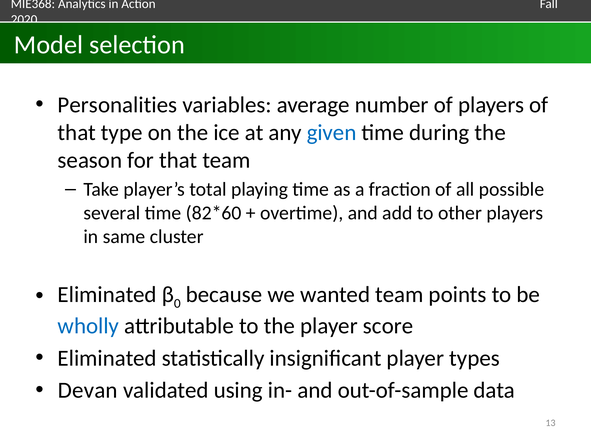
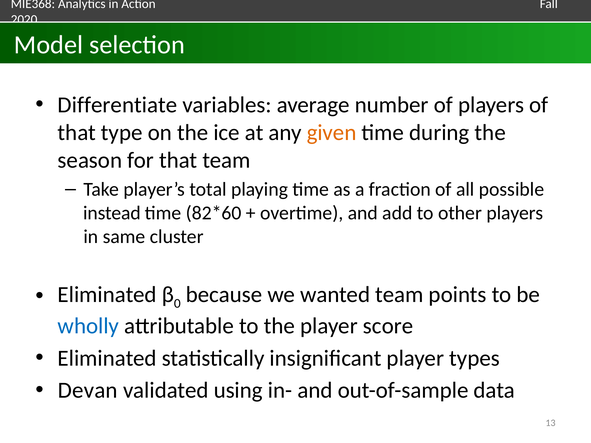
Personalities: Personalities -> Differentiate
given colour: blue -> orange
several: several -> instead
